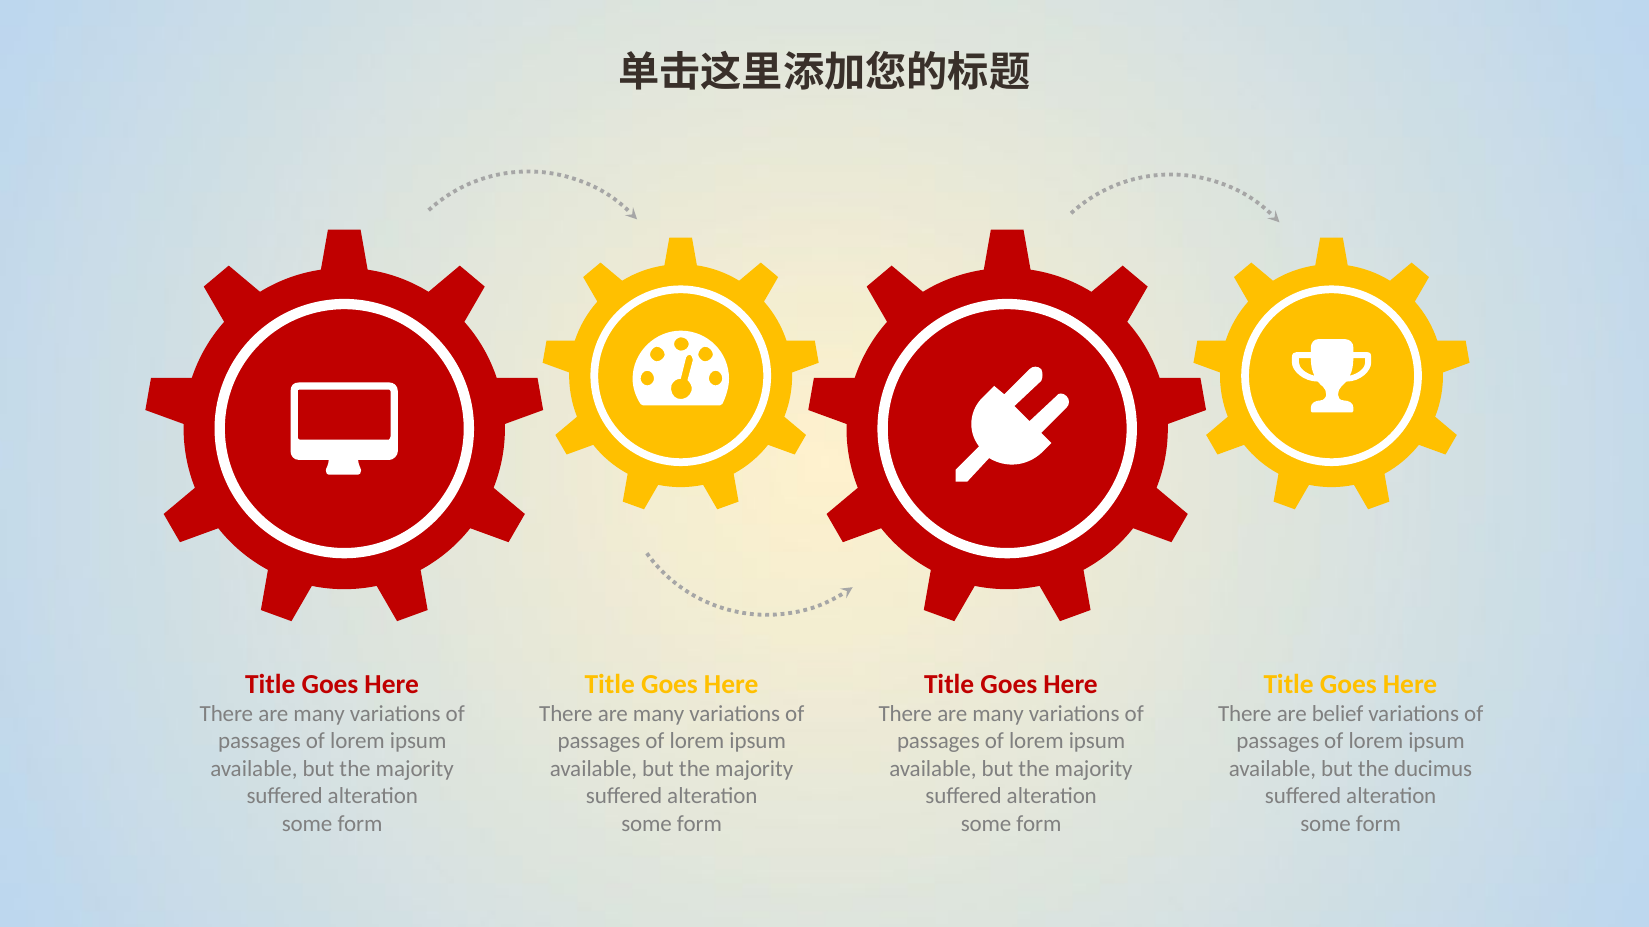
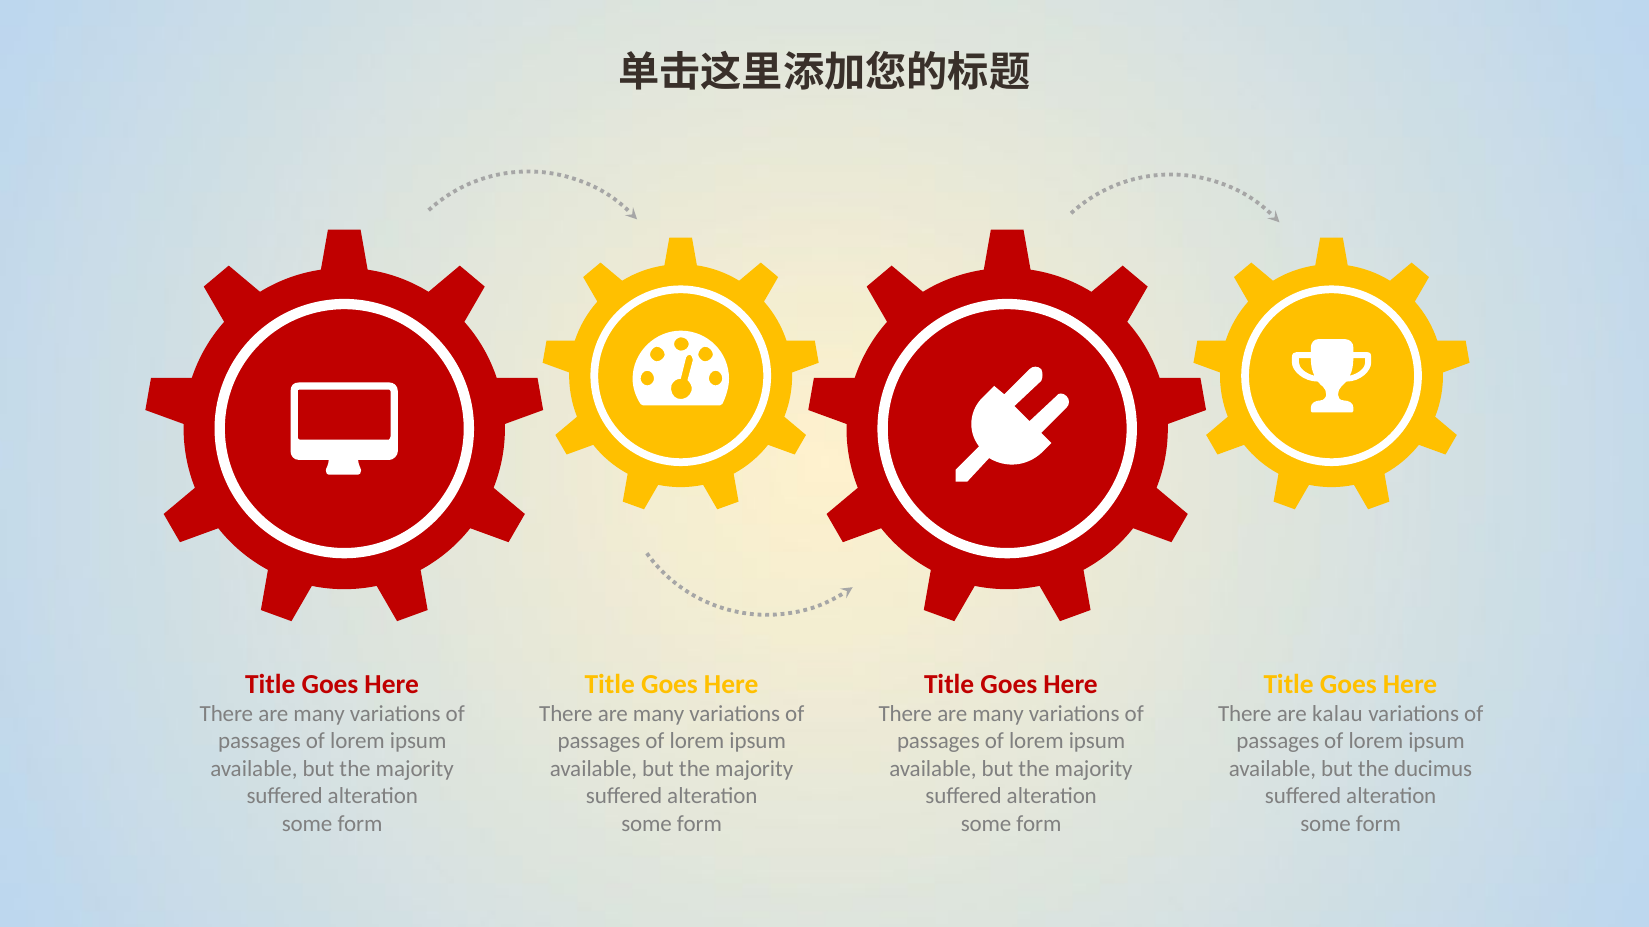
belief: belief -> kalau
